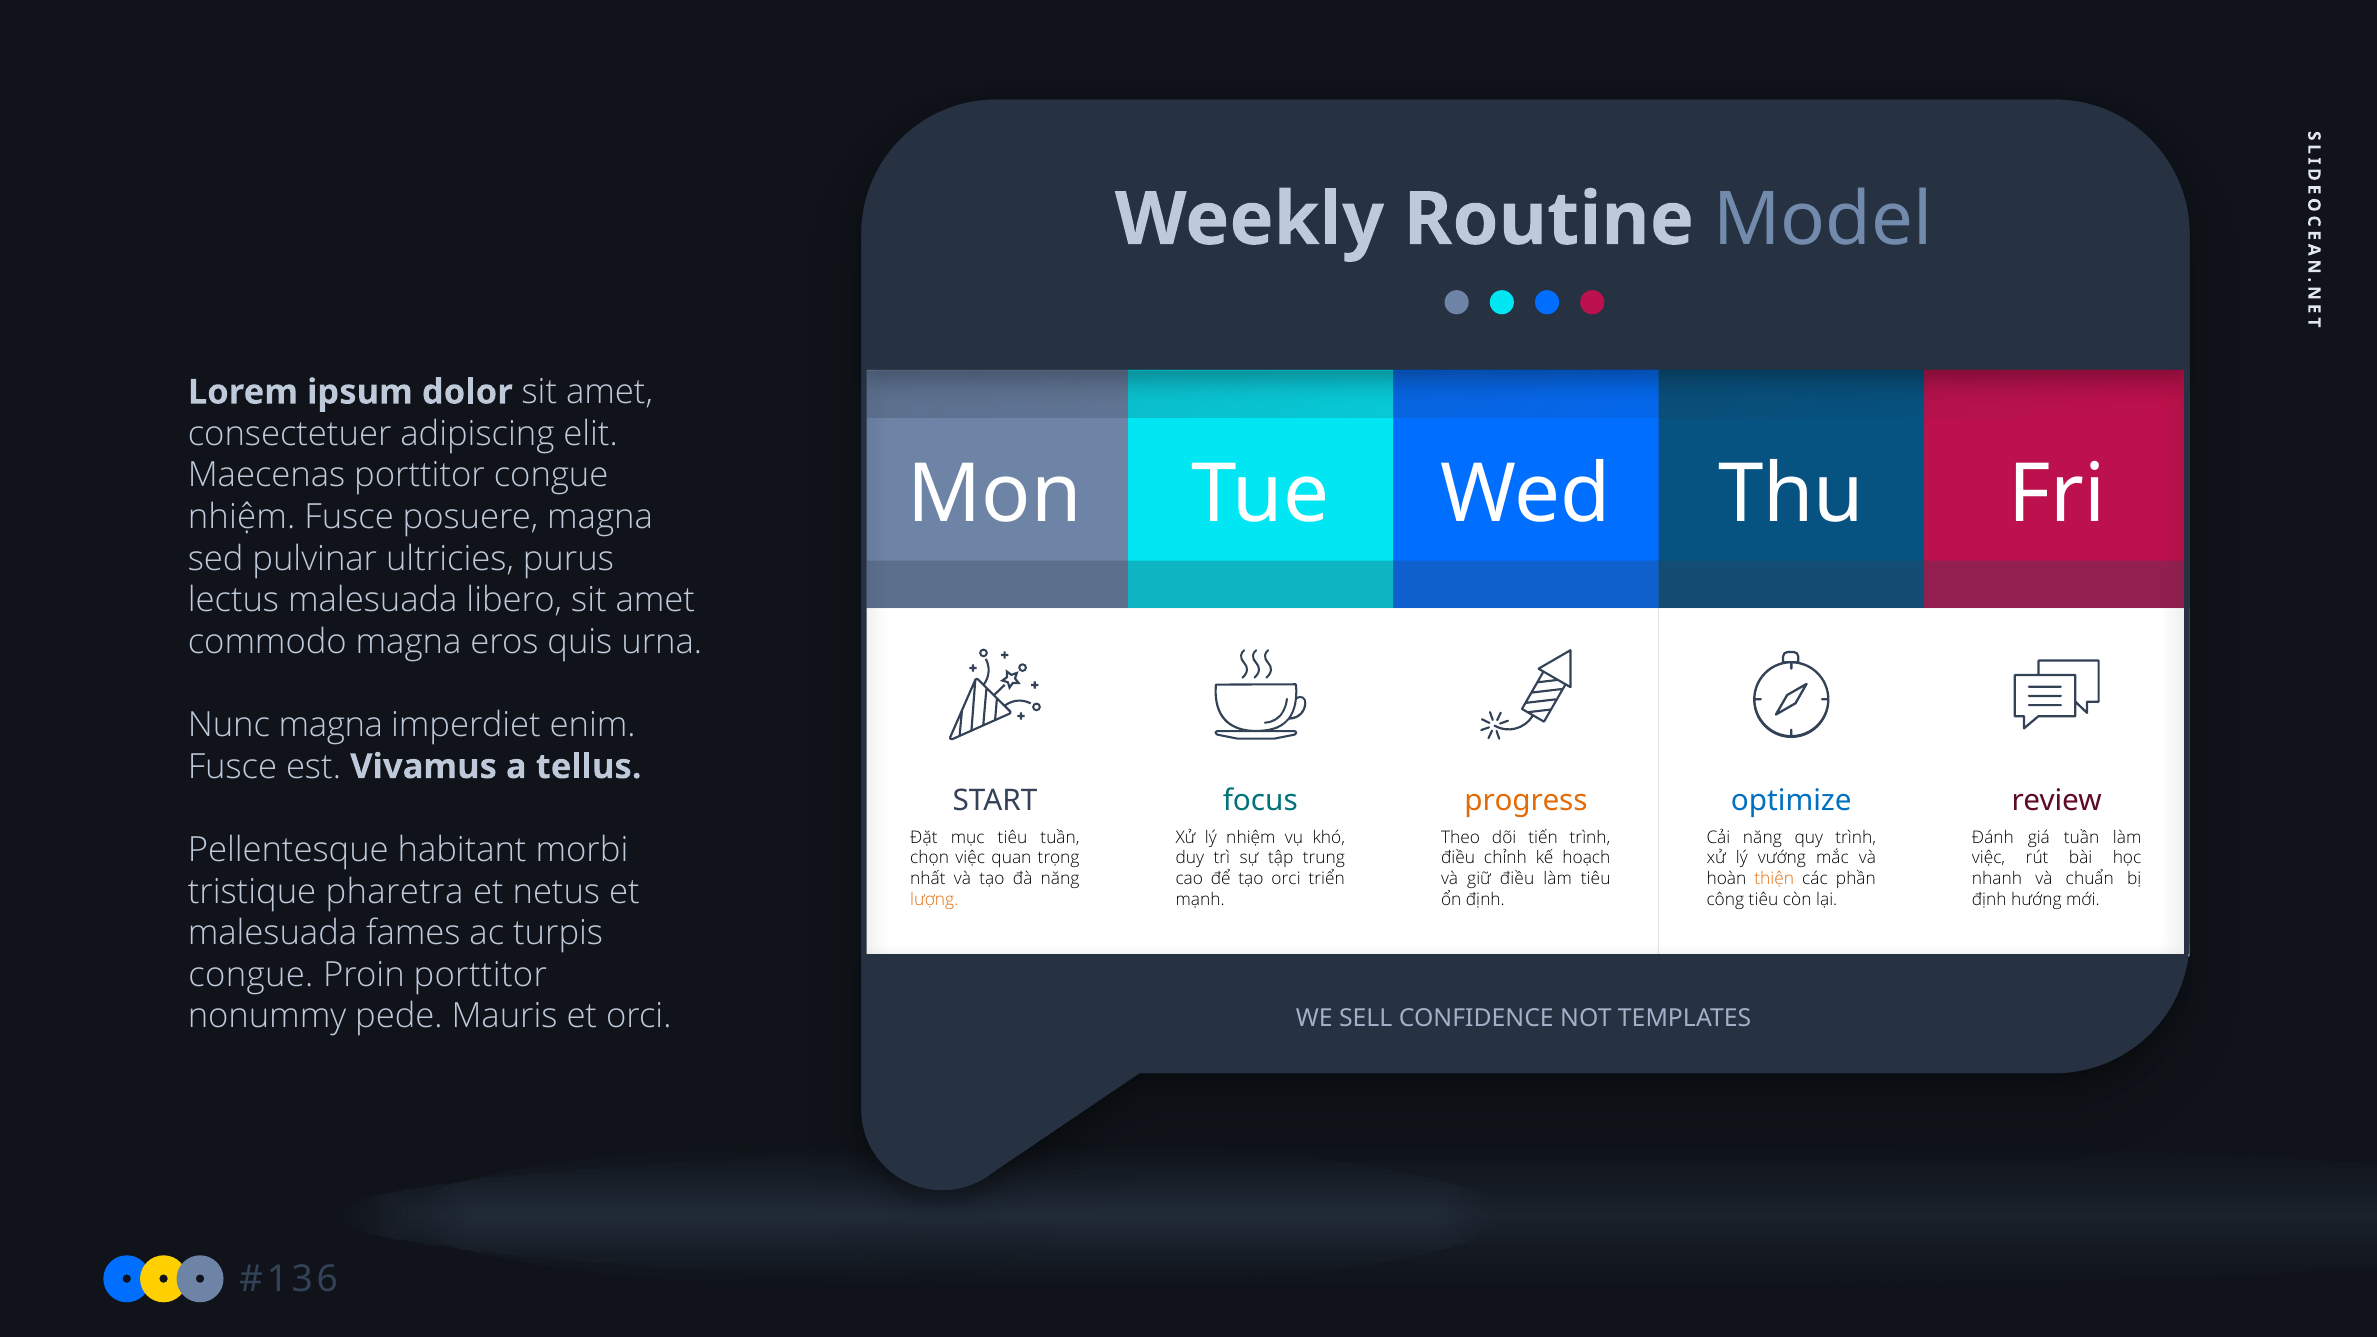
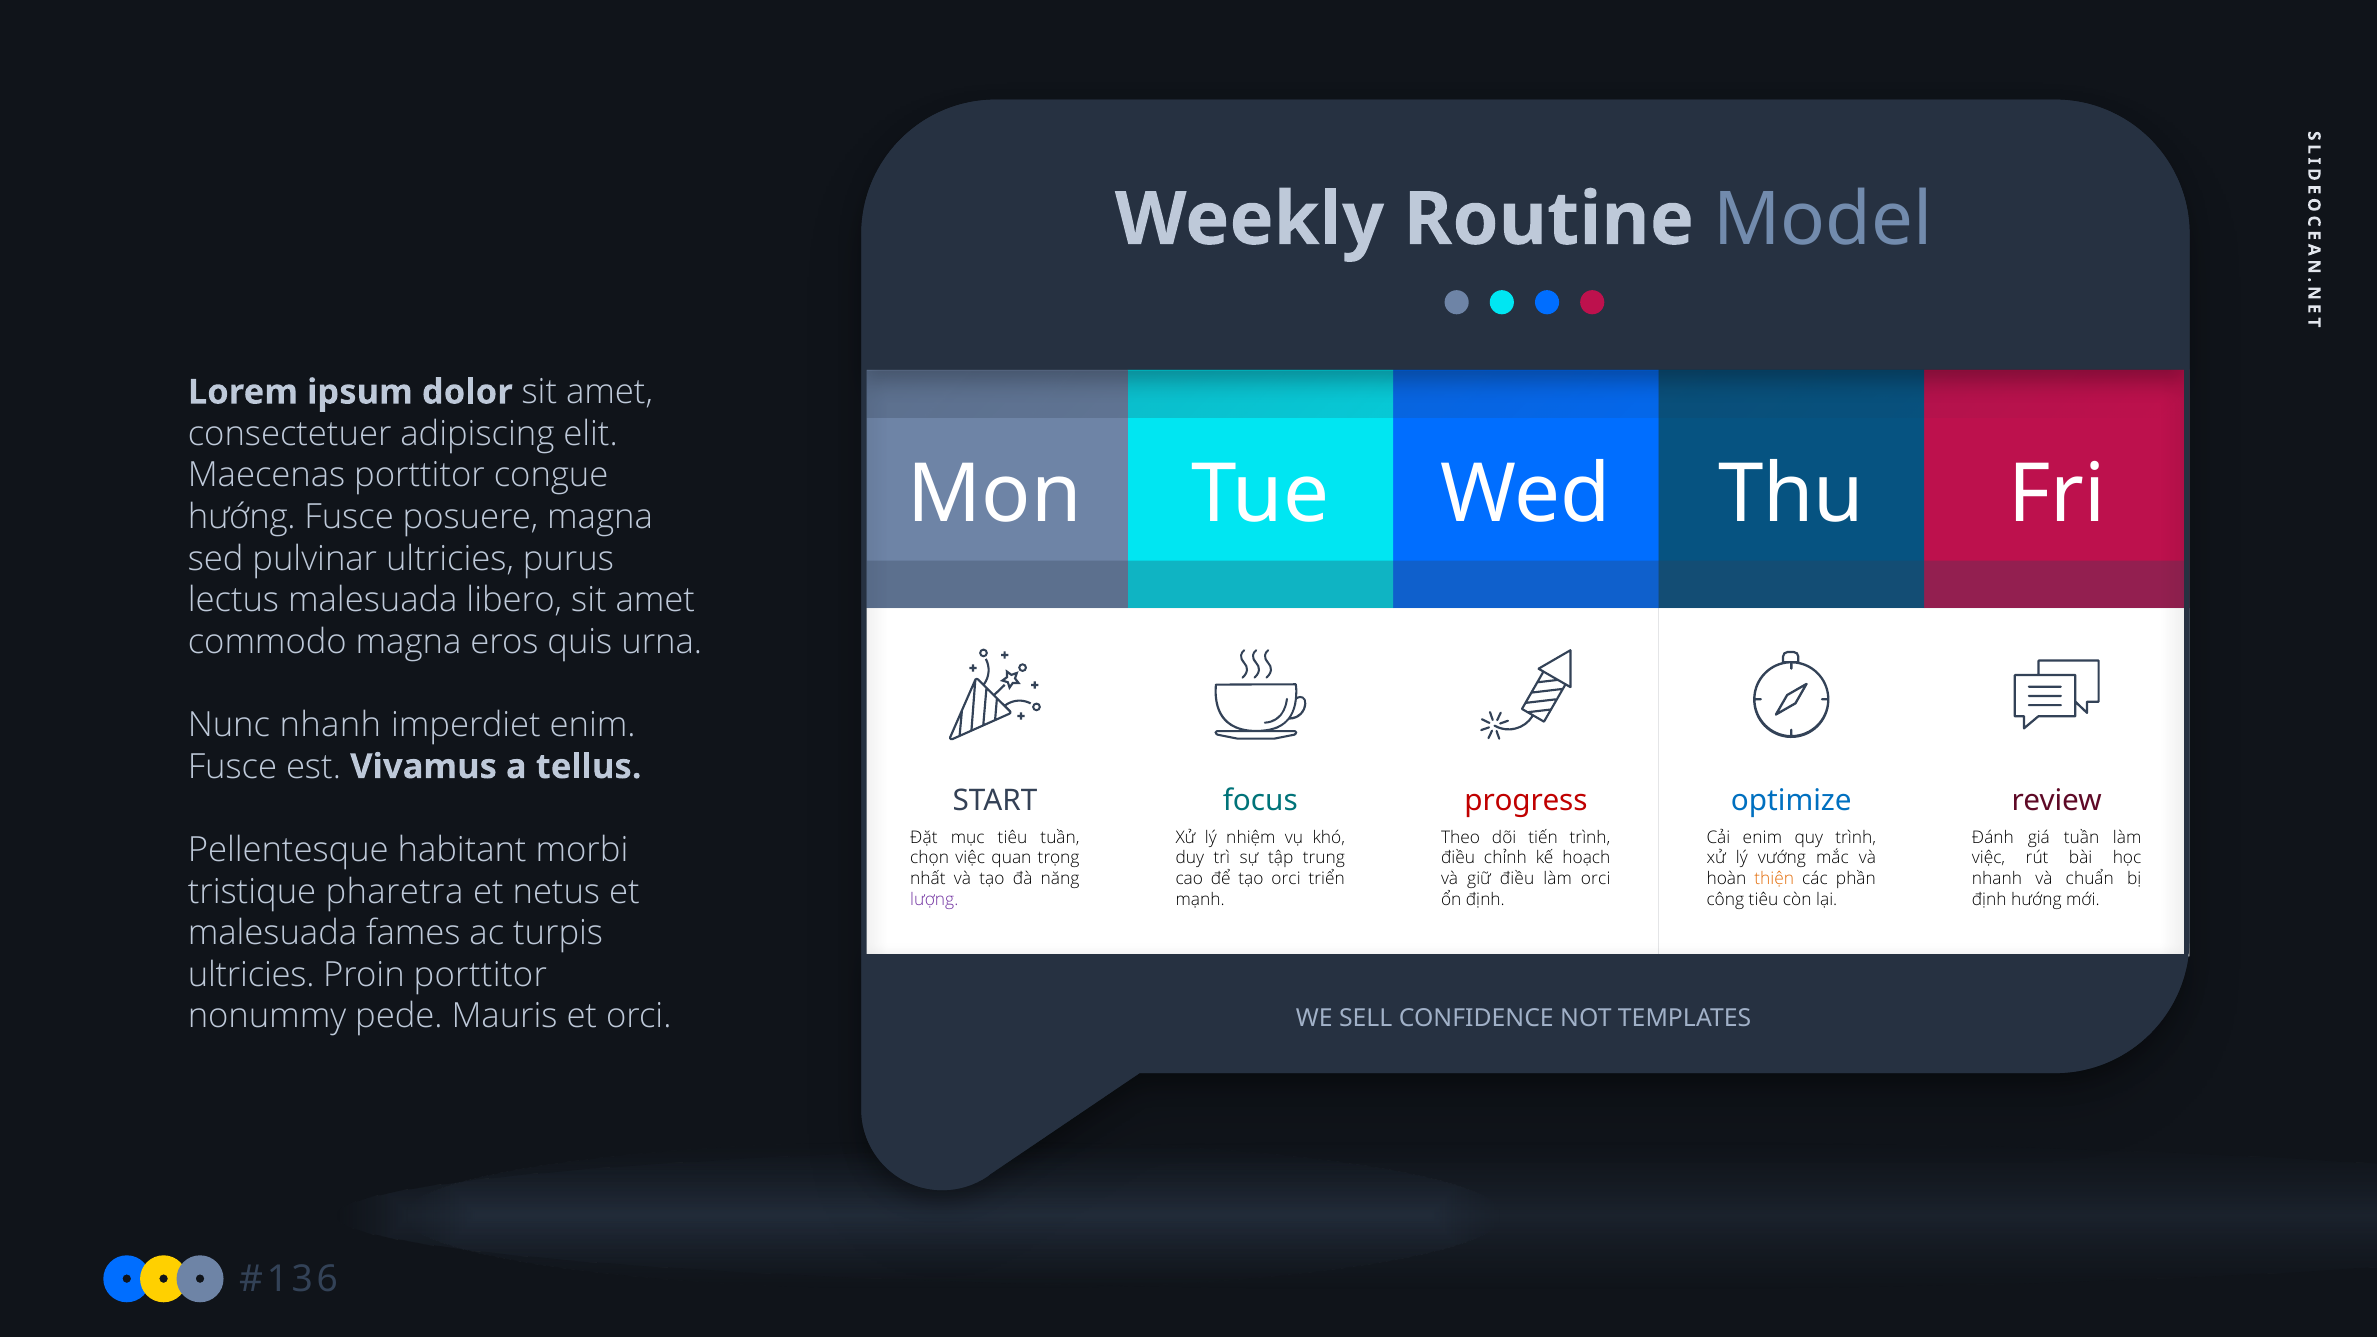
nhiệm at (242, 517): nhiệm -> hướng
Nunc magna: magna -> nhanh
progress colour: orange -> red
Cải năng: năng -> enim
làm tiêu: tiêu -> orci
lượng colour: orange -> purple
congue at (251, 975): congue -> ultricies
